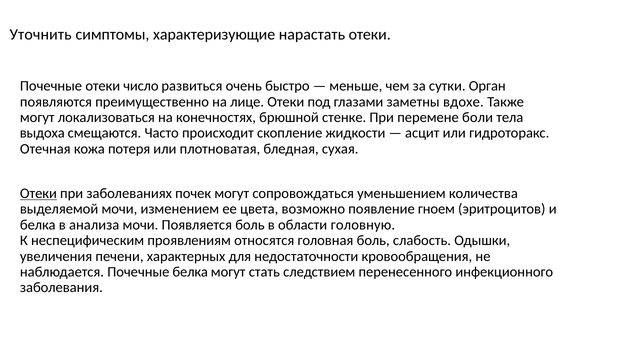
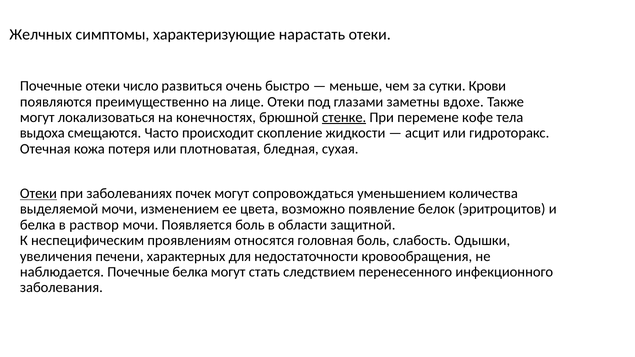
Уточнить: Уточнить -> Желчных
Орган: Орган -> Крови
стенке underline: none -> present
боли: боли -> кофе
гноем: гноем -> белок
анализа: анализа -> раствор
головную: головную -> защитной
